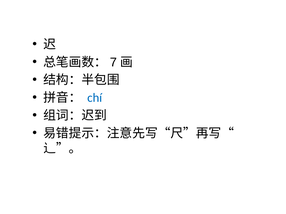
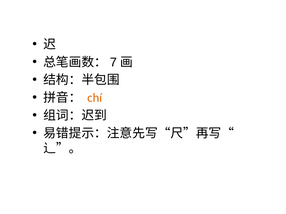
chí colour: blue -> orange
